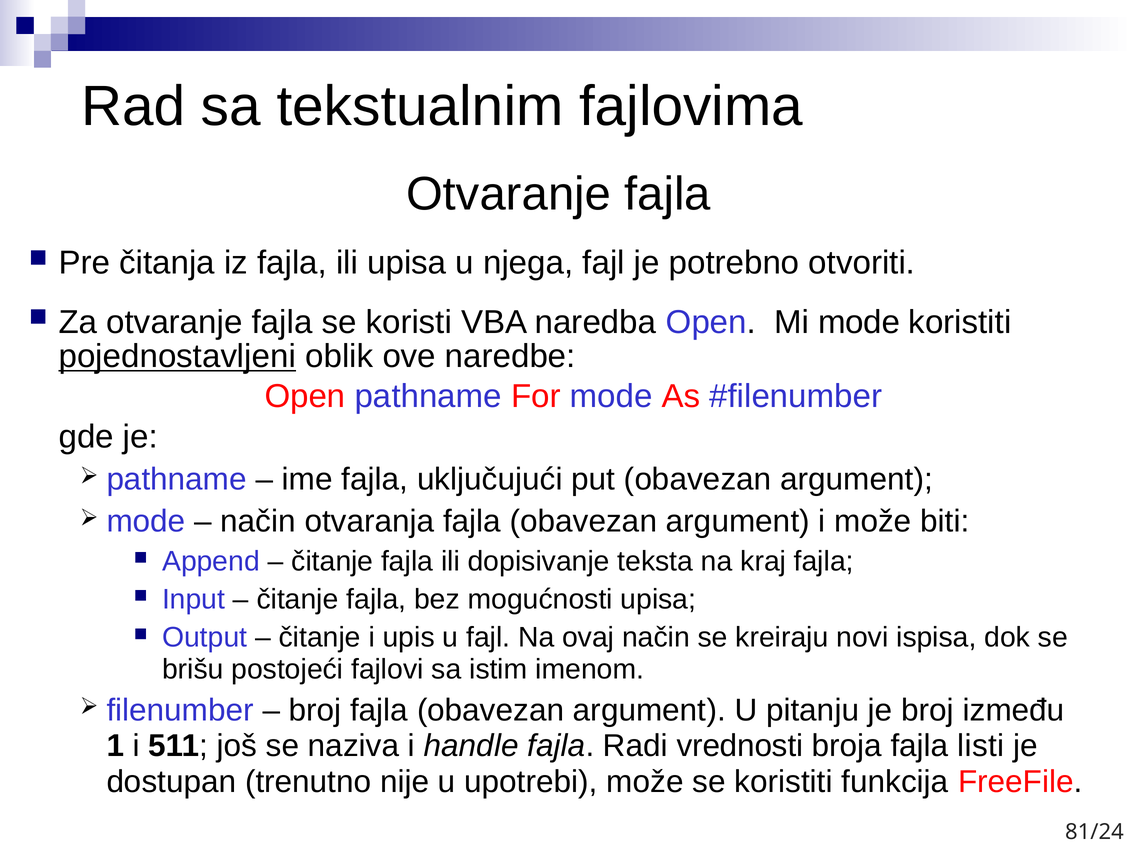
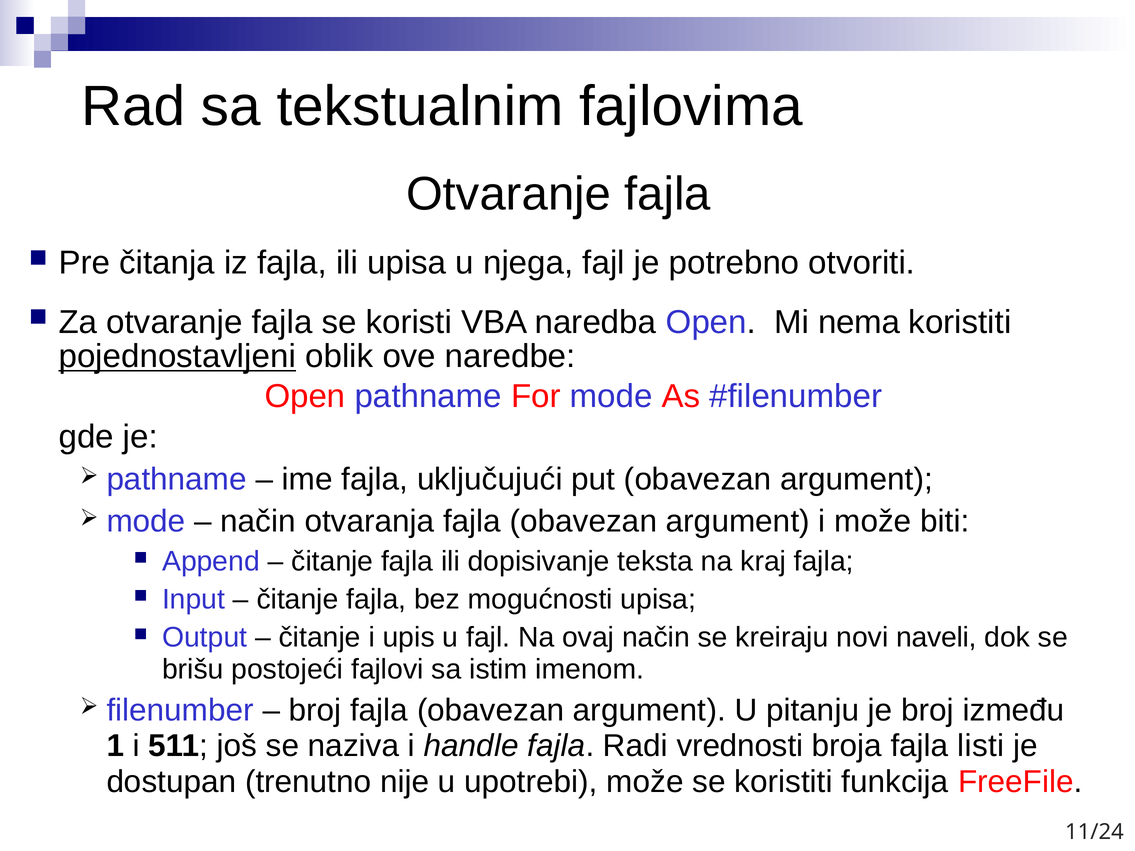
Mi mode: mode -> nema
ispisa: ispisa -> naveli
81/24: 81/24 -> 11/24
